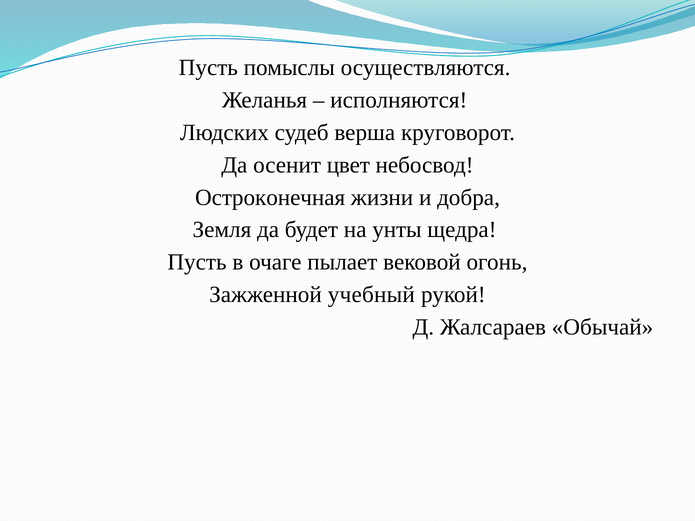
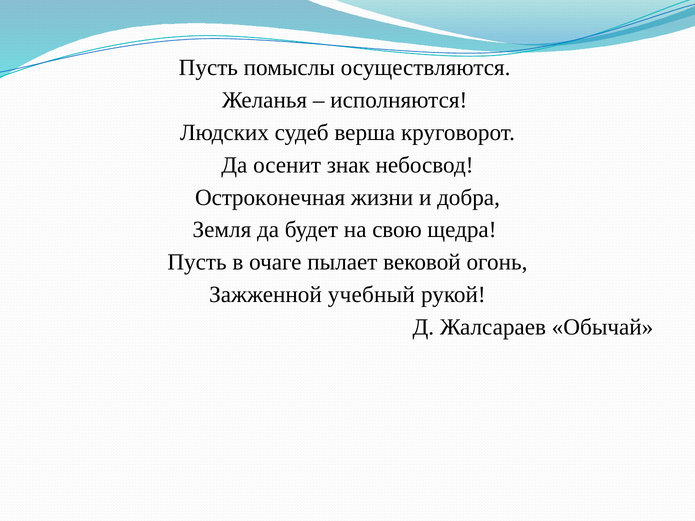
цвет: цвет -> знак
унты: унты -> свою
